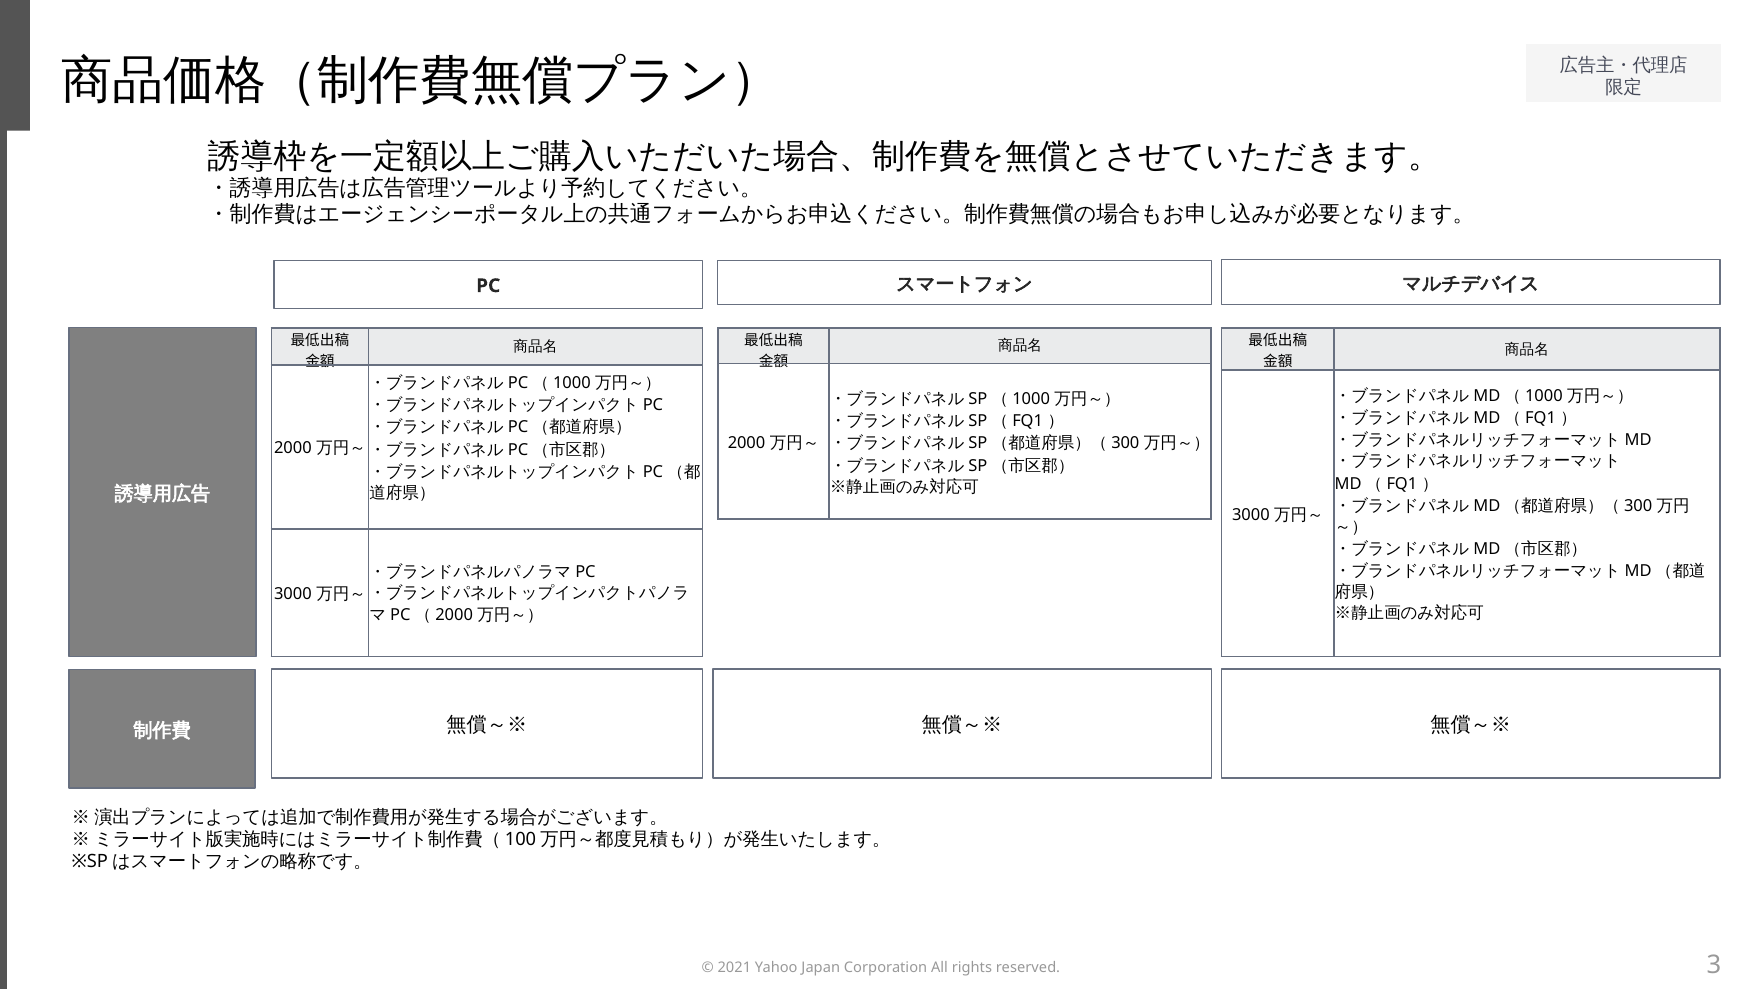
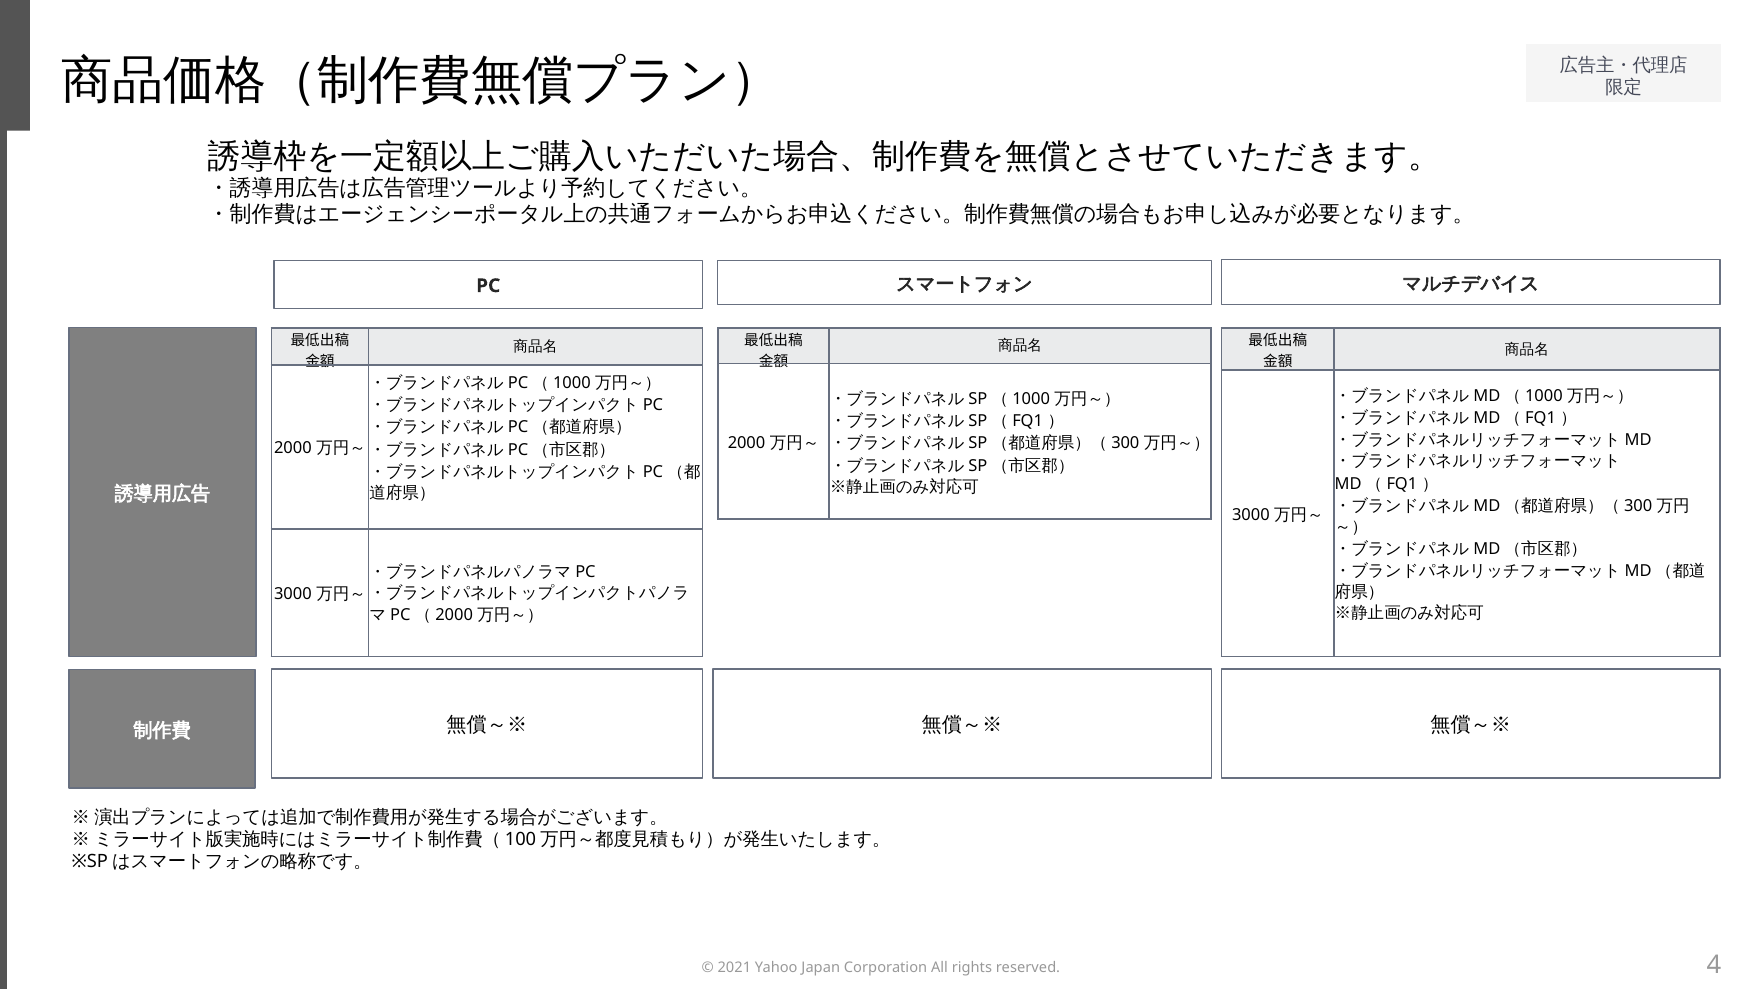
3: 3 -> 4
